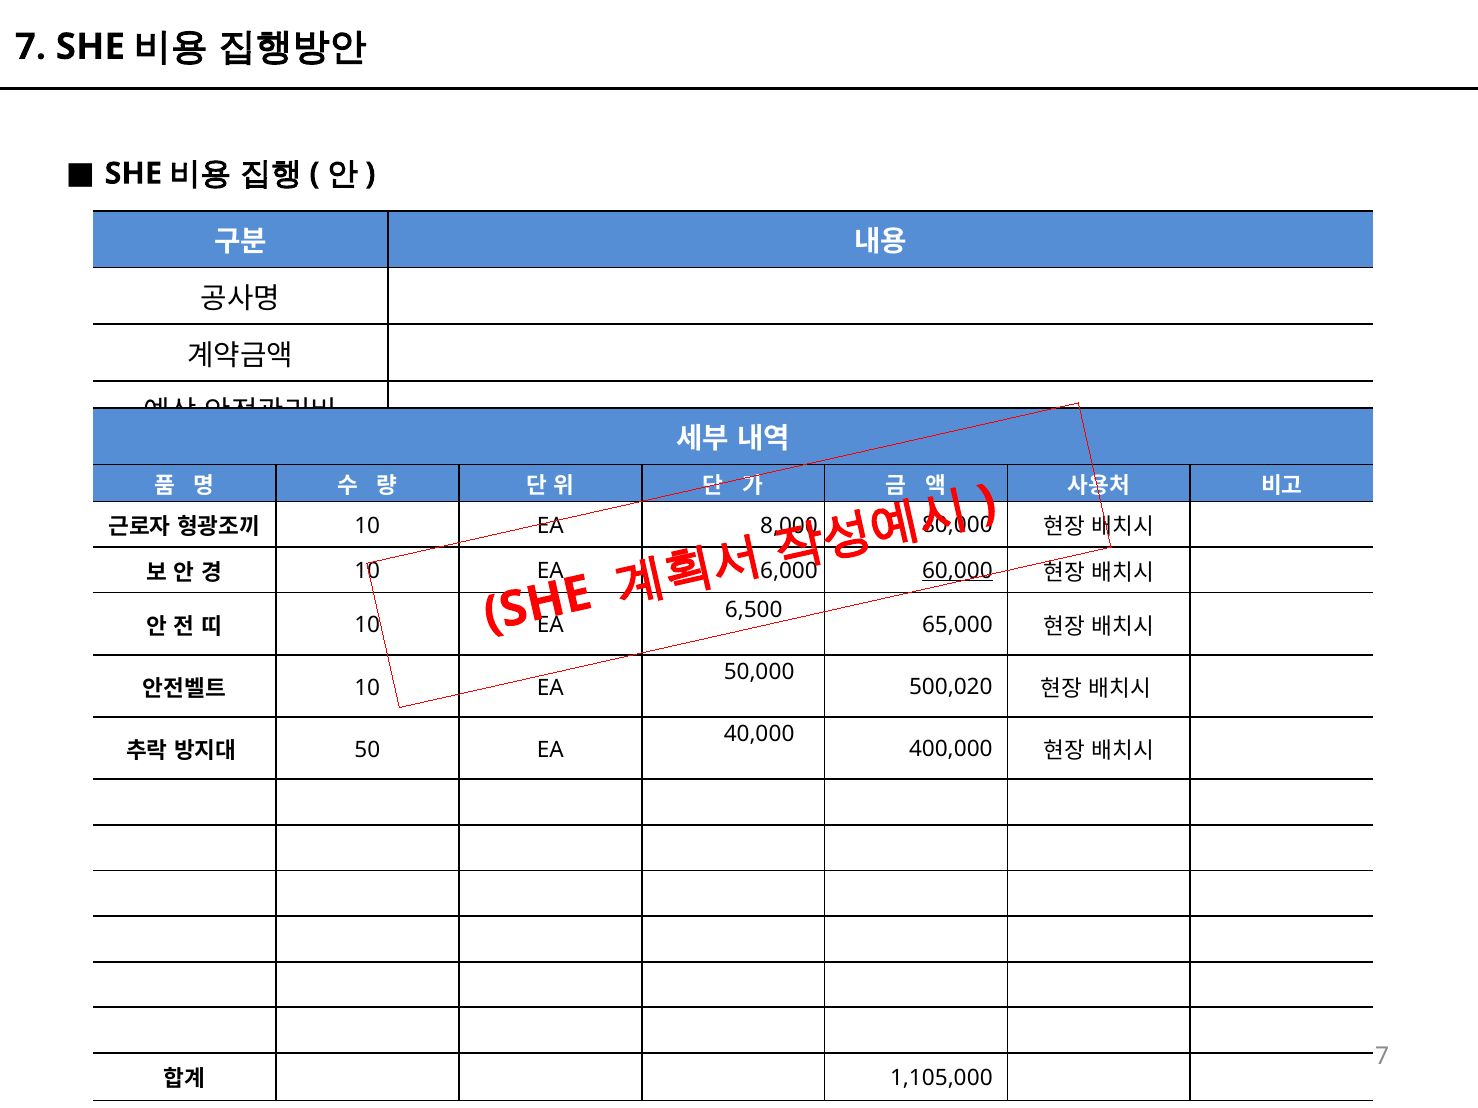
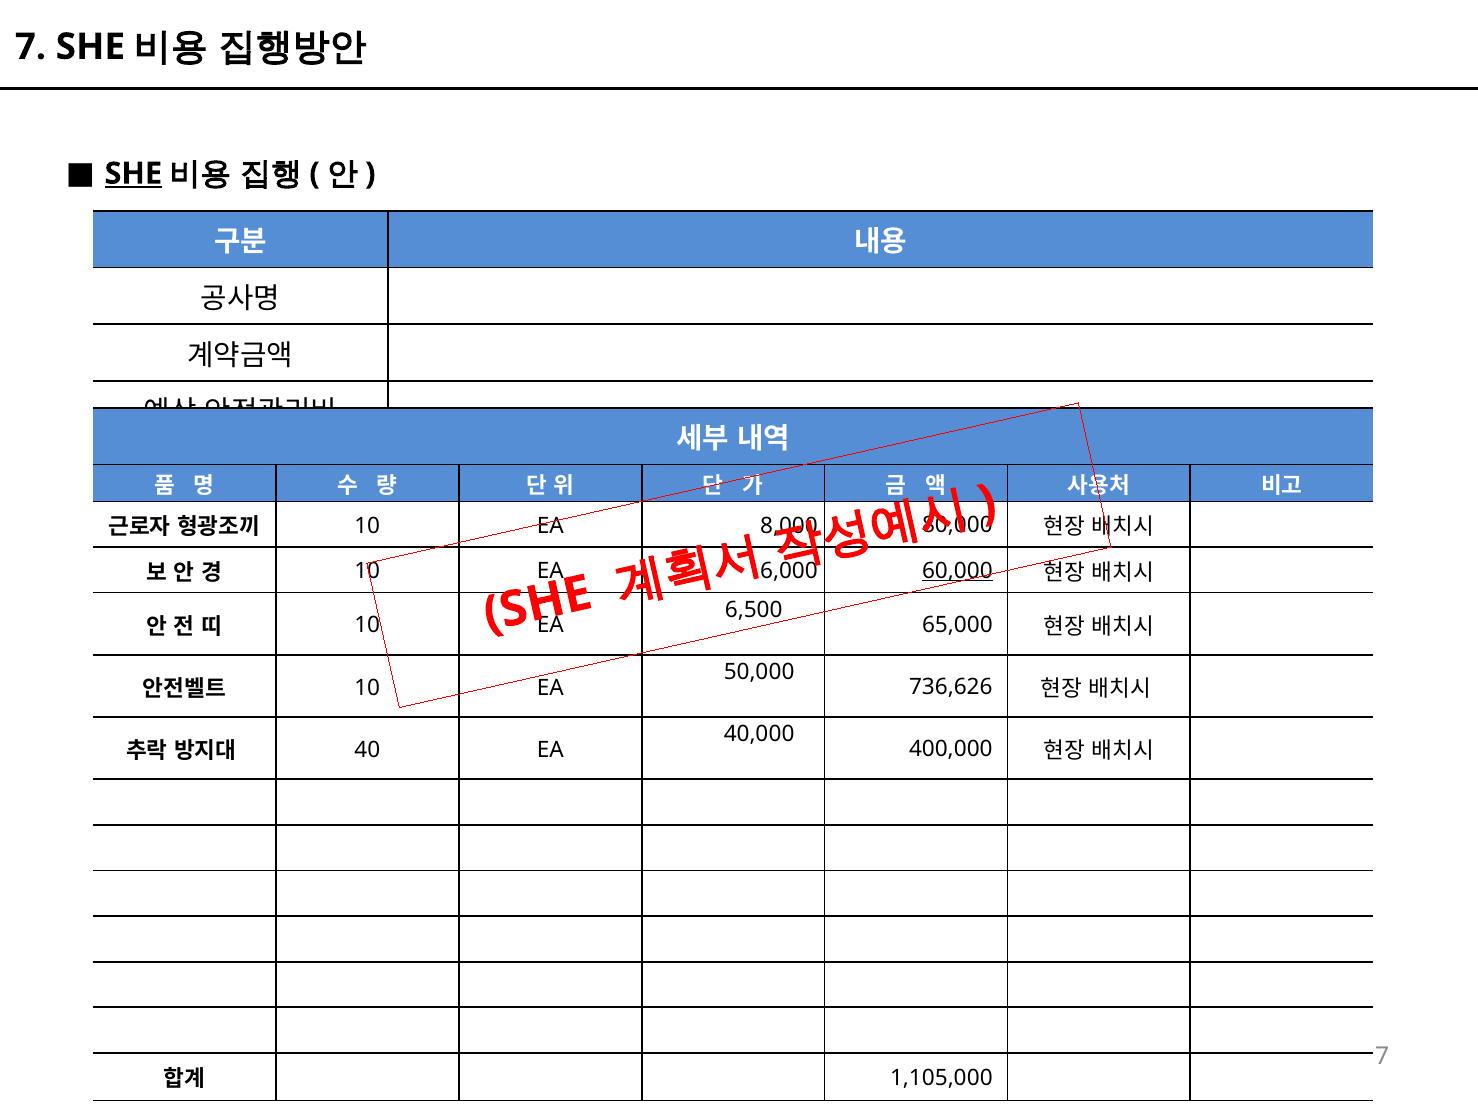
SHE at (133, 174) underline: none -> present
500,020: 500,020 -> 736,626
50: 50 -> 40
